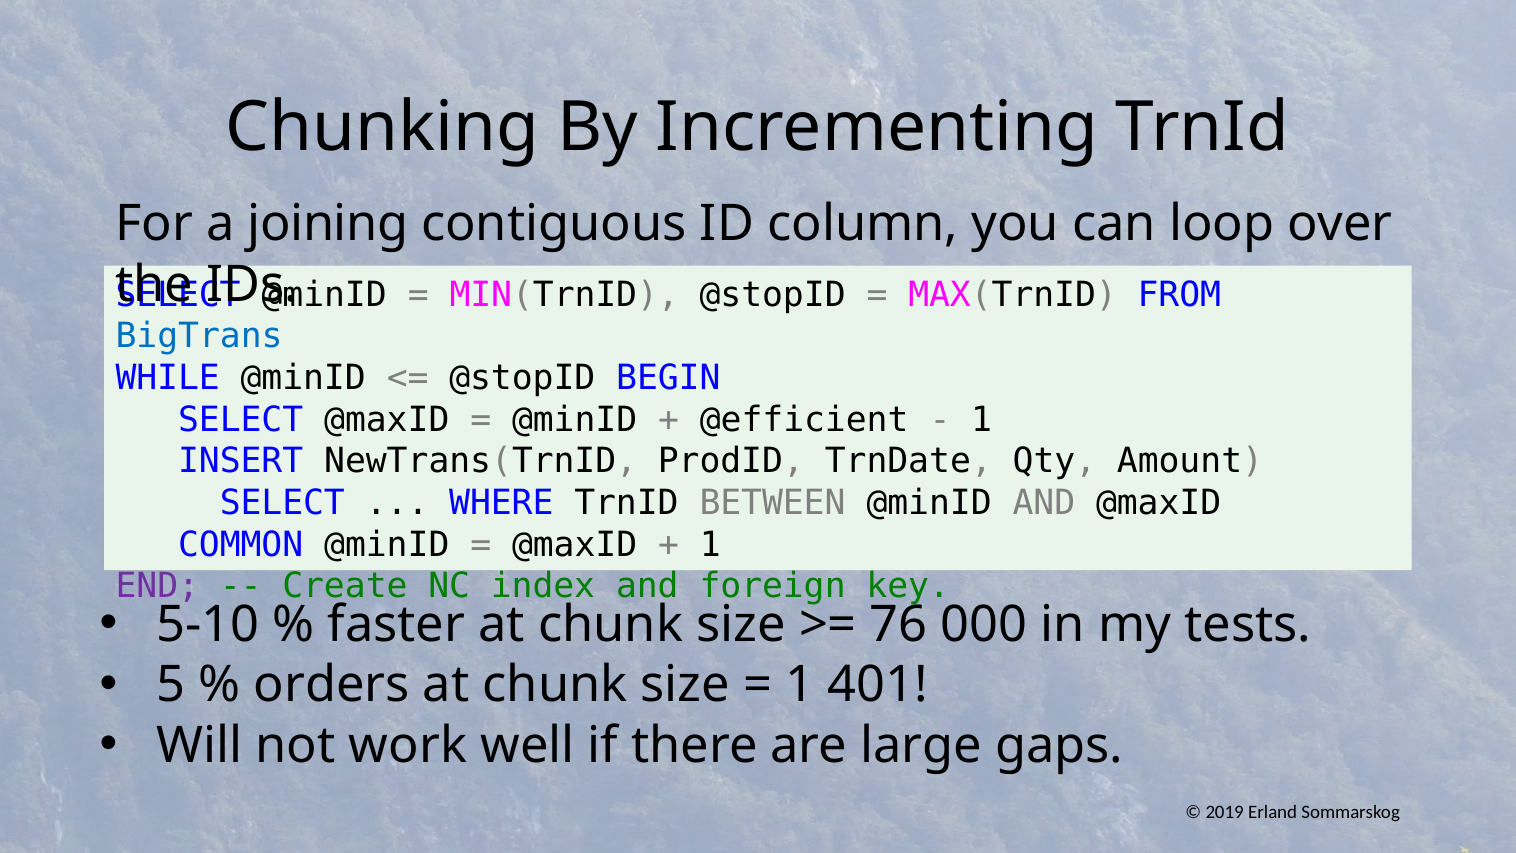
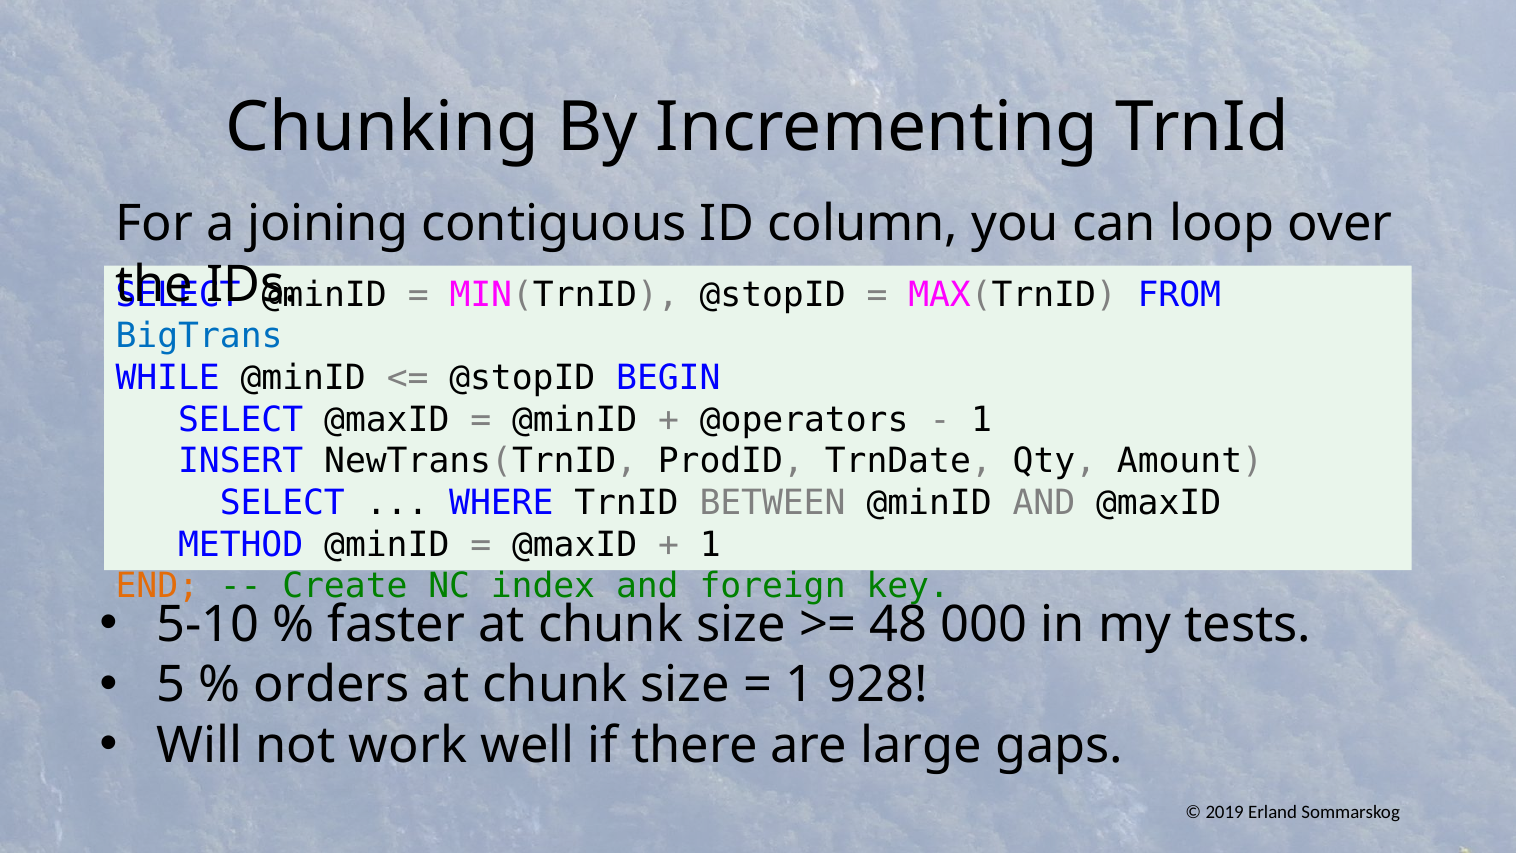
@efficient: @efficient -> @operators
COMMON: COMMON -> METHOD
END colour: purple -> orange
76: 76 -> 48
401: 401 -> 928
